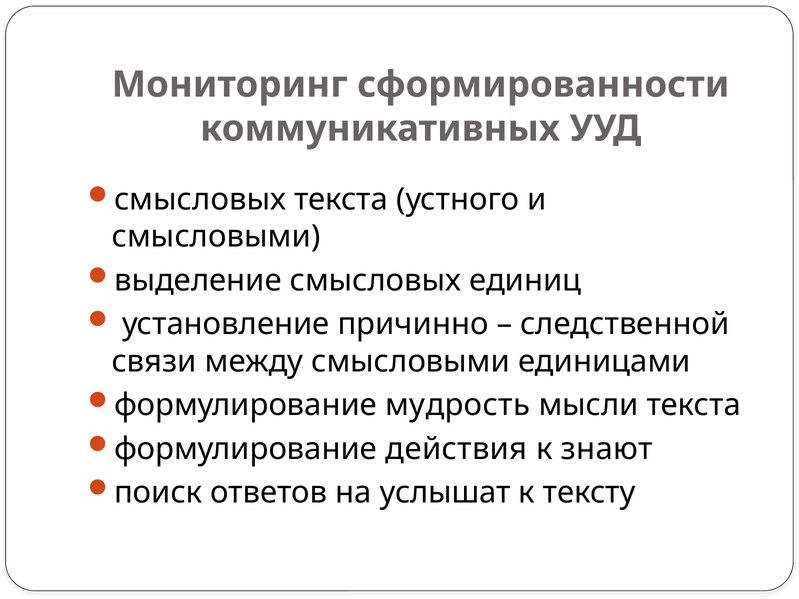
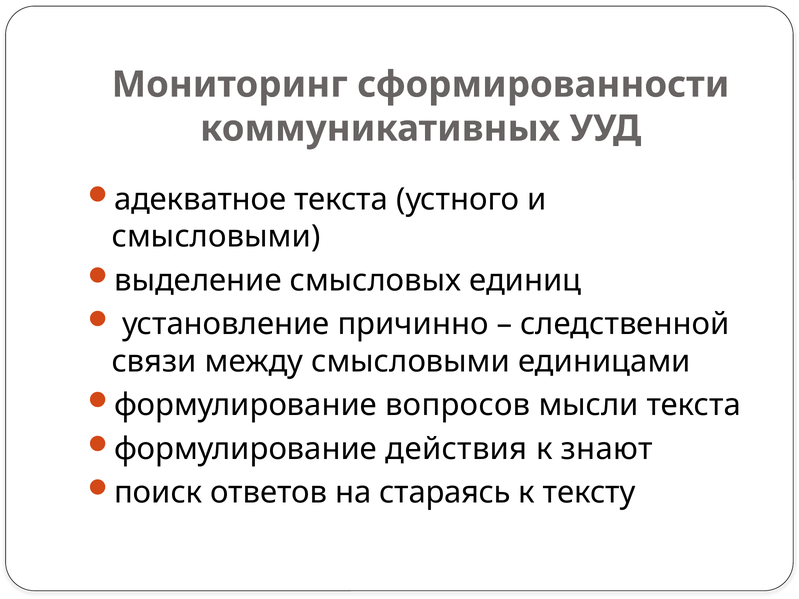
смысловых at (200, 200): смысловых -> адекватное
мудрость: мудрость -> вопросов
услышат: услышат -> стараясь
